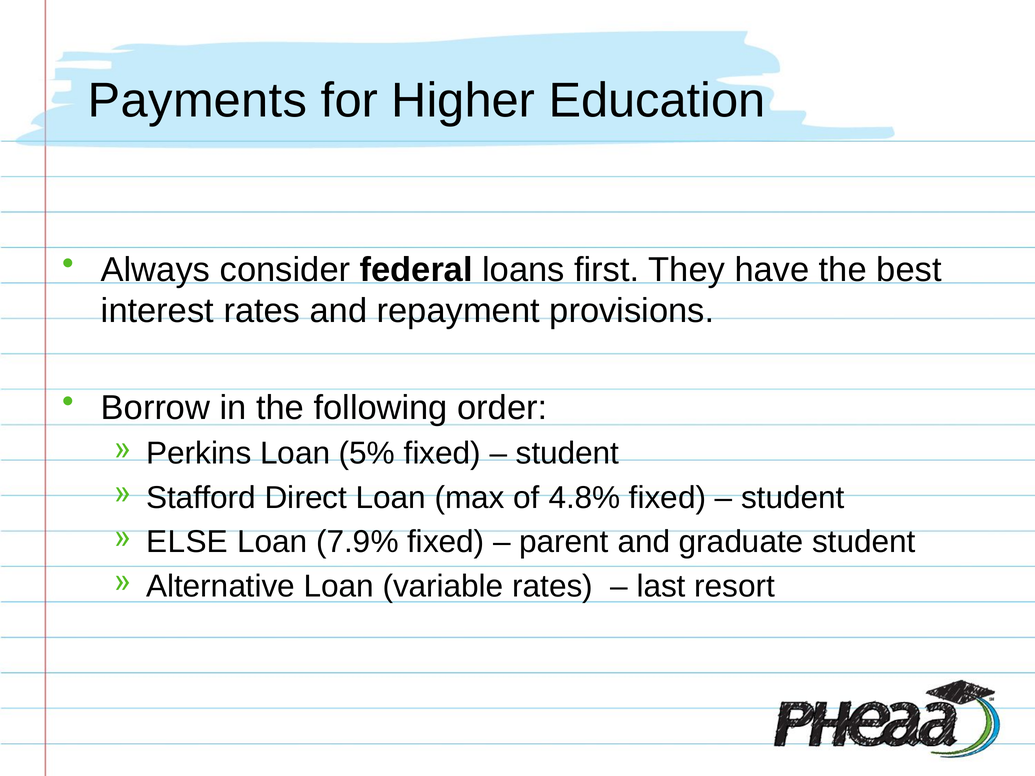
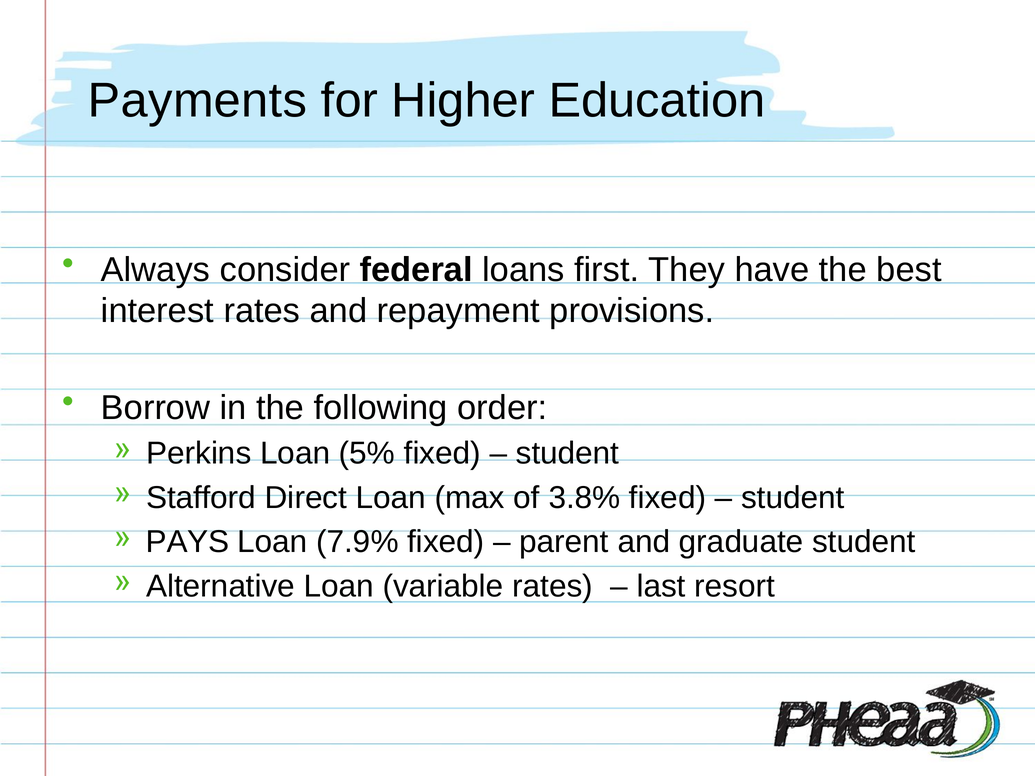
4.8%: 4.8% -> 3.8%
ELSE: ELSE -> PAYS
